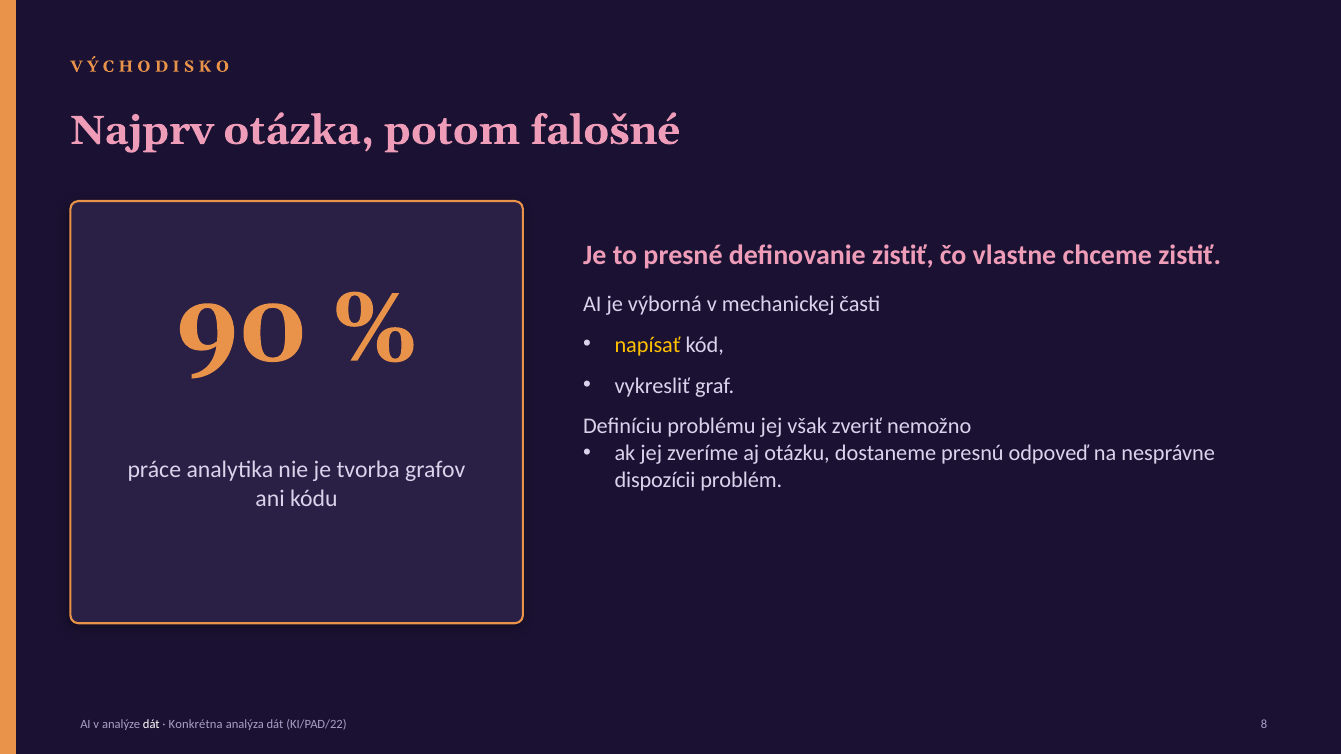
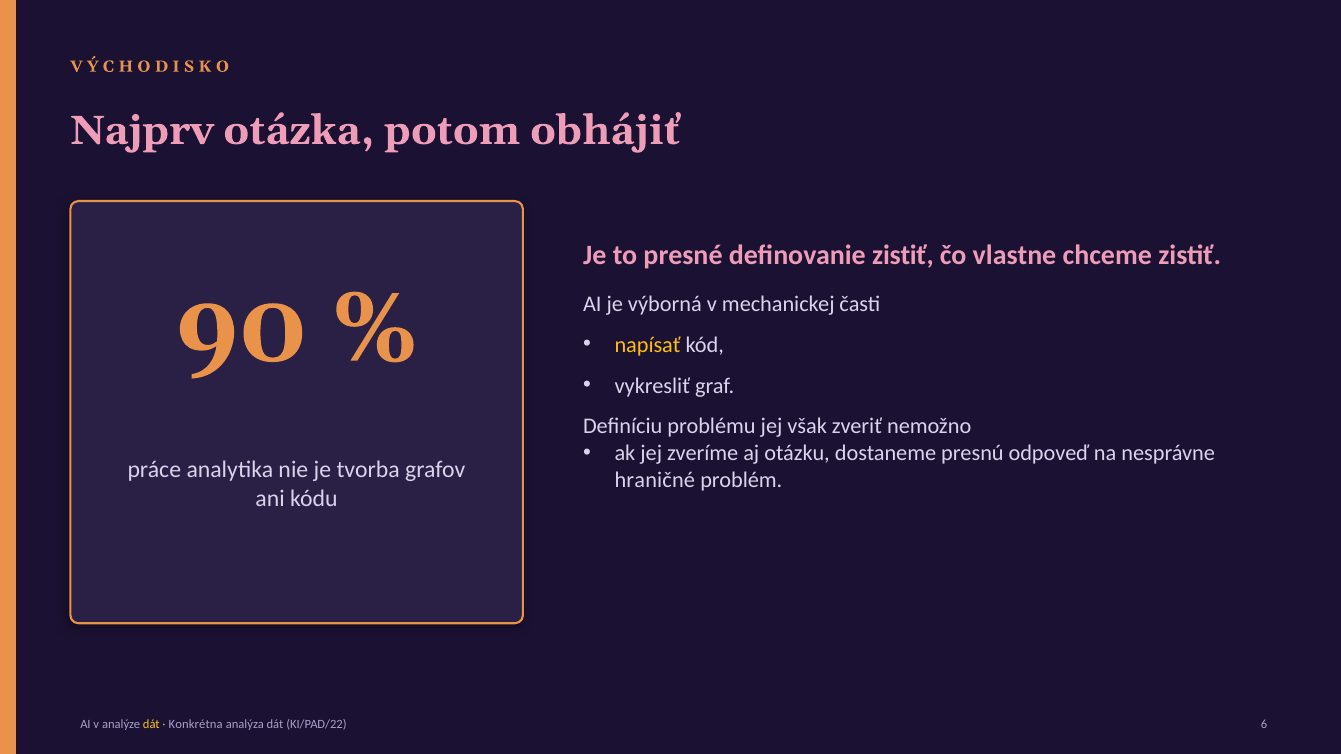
falošné: falošné -> obhájiť
dispozícii: dispozícii -> hraničné
dát at (151, 725) colour: white -> yellow
8: 8 -> 6
